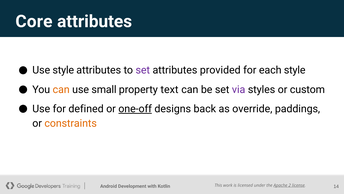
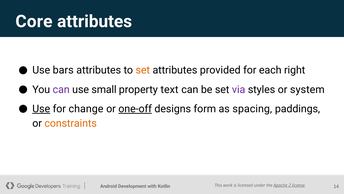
Use style: style -> bars
set at (143, 70) colour: purple -> orange
each style: style -> right
can at (61, 89) colour: orange -> purple
custom: custom -> system
Use at (41, 109) underline: none -> present
defined: defined -> change
back: back -> form
override: override -> spacing
